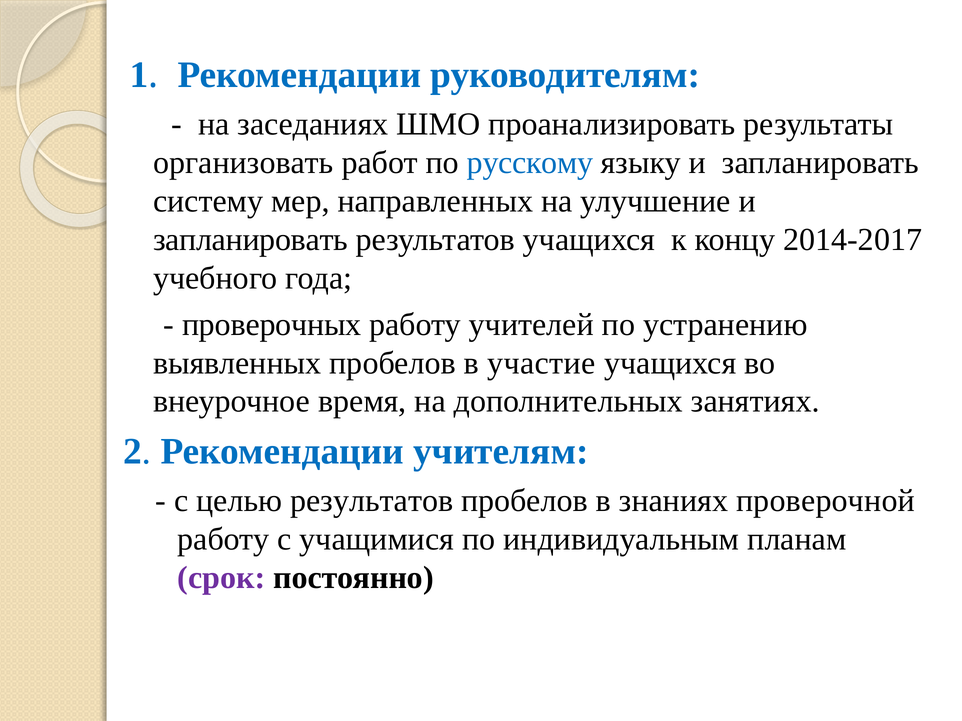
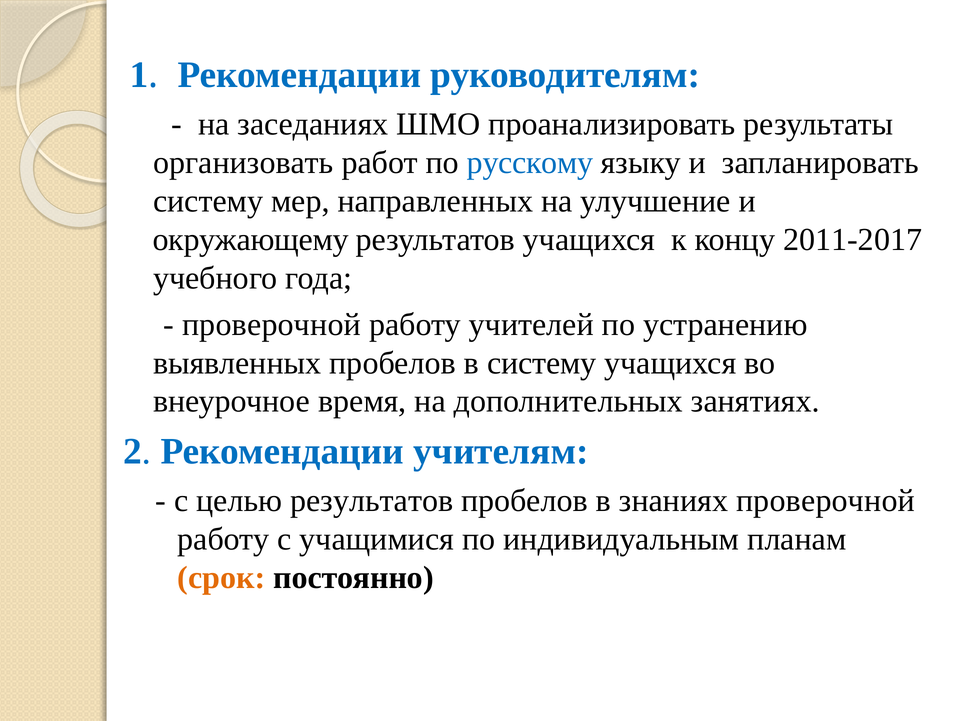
запланировать at (251, 240): запланировать -> окружающему
2014-2017: 2014-2017 -> 2011-2017
проверочных at (272, 325): проверочных -> проверочной
в участие: участие -> систему
срок colour: purple -> orange
